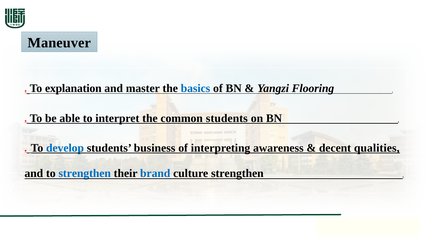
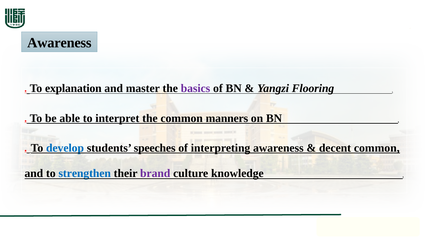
Maneuver at (59, 43): Maneuver -> Awareness
basics colour: blue -> purple
common students: students -> manners
business: business -> speeches
decent qualities: qualities -> common
brand colour: blue -> purple
culture strengthen: strengthen -> knowledge
